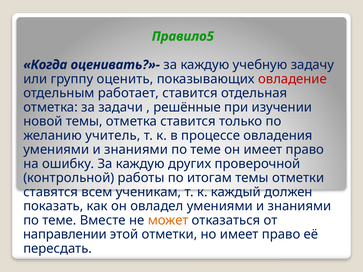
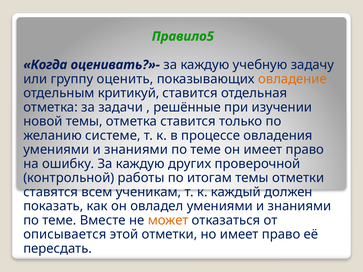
овладение colour: red -> orange
работает: работает -> критикуй
учитель: учитель -> системе
направлении: направлении -> описывается
